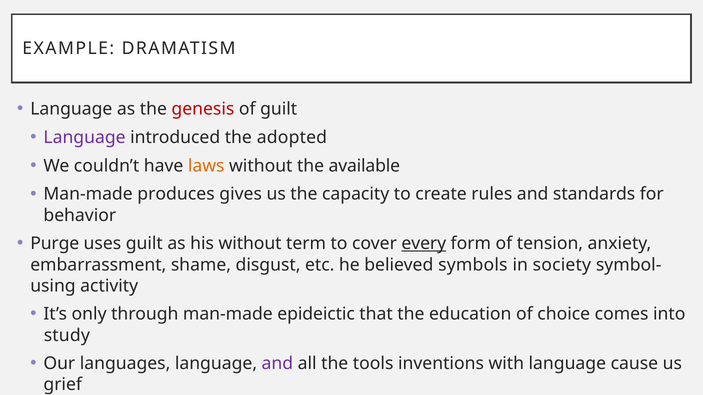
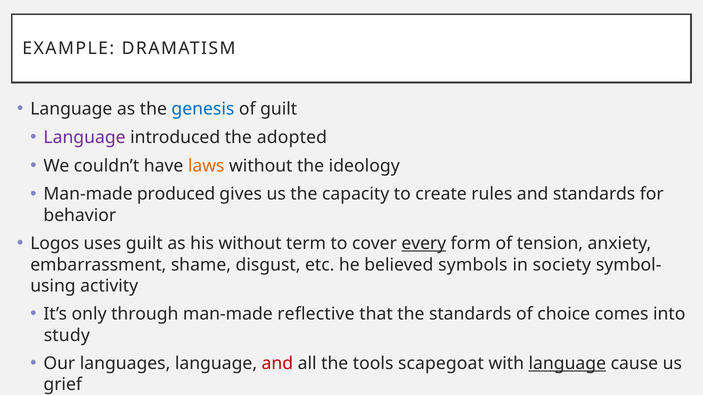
genesis colour: red -> blue
available: available -> ideology
produces: produces -> produced
Purge: Purge -> Logos
epideictic: epideictic -> reflective
the education: education -> standards
and at (277, 364) colour: purple -> red
inventions: inventions -> scapegoat
language at (567, 364) underline: none -> present
